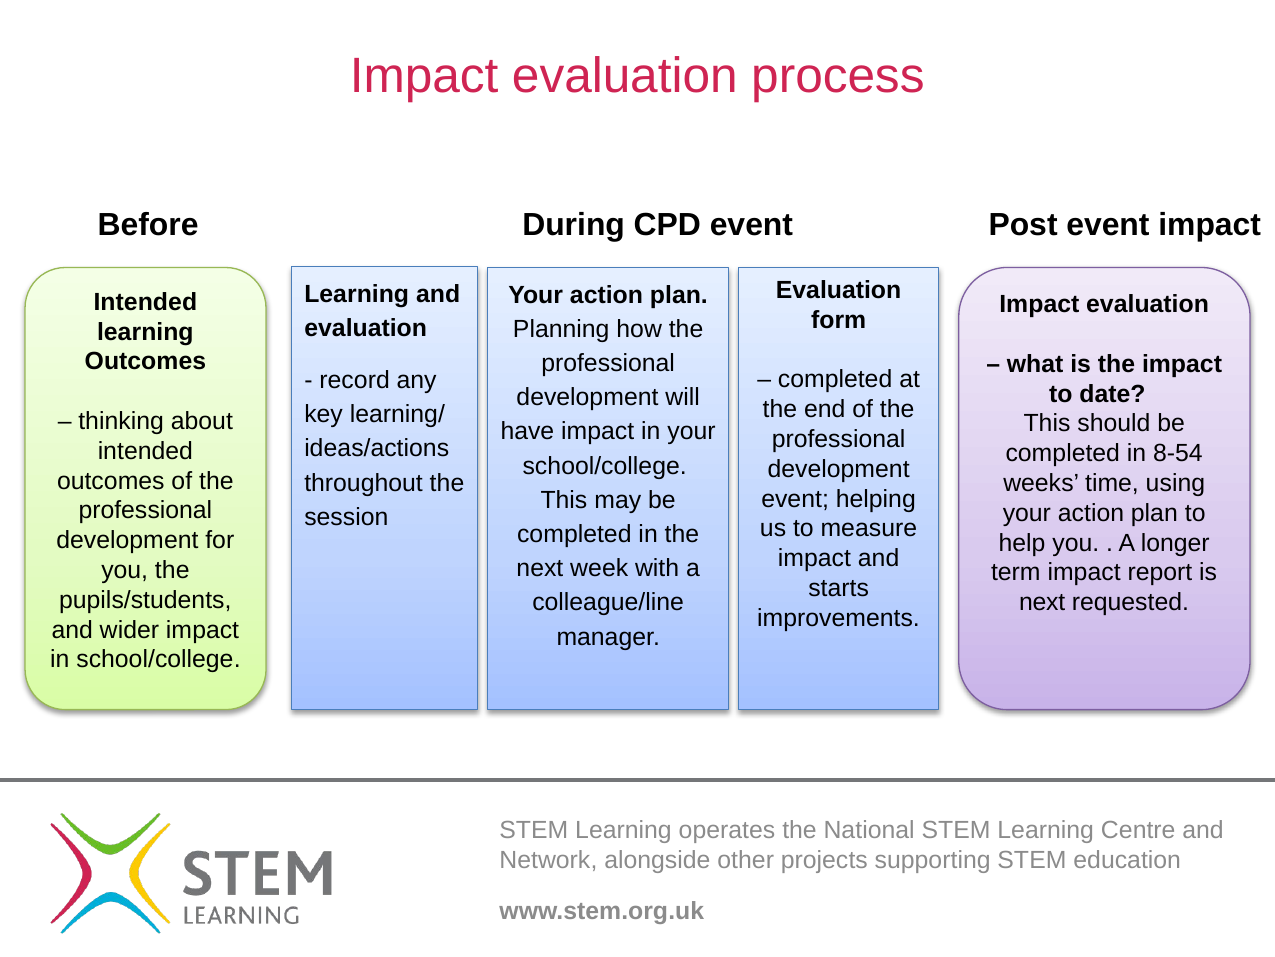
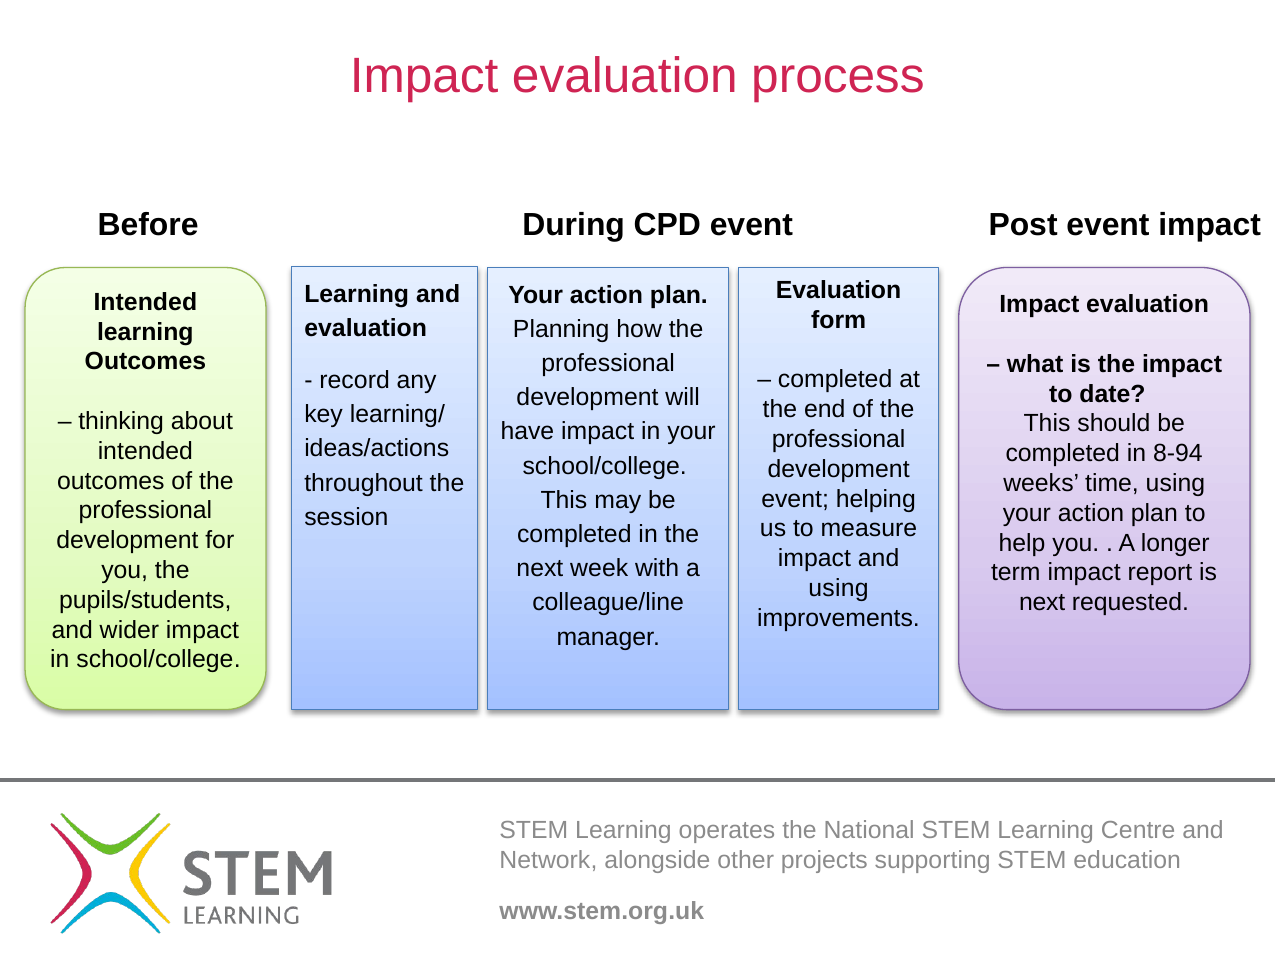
8-54: 8-54 -> 8-94
starts at (839, 588): starts -> using
